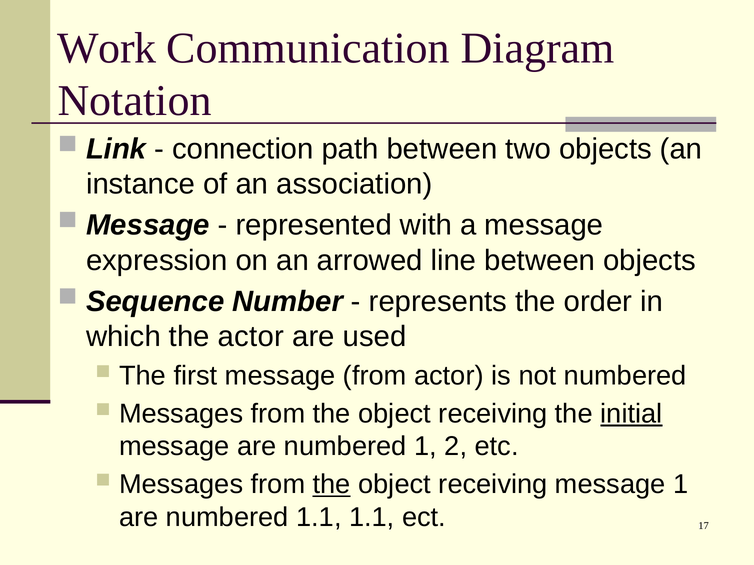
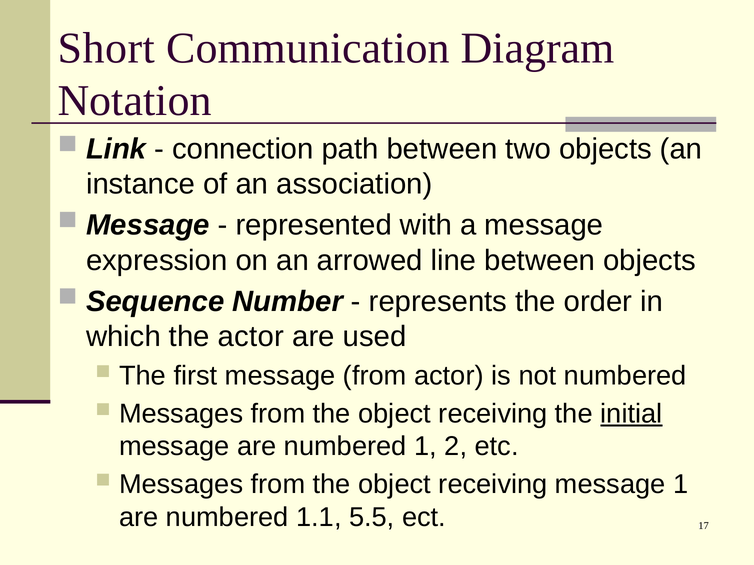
Work: Work -> Short
the at (332, 485) underline: present -> none
1.1 1.1: 1.1 -> 5.5
